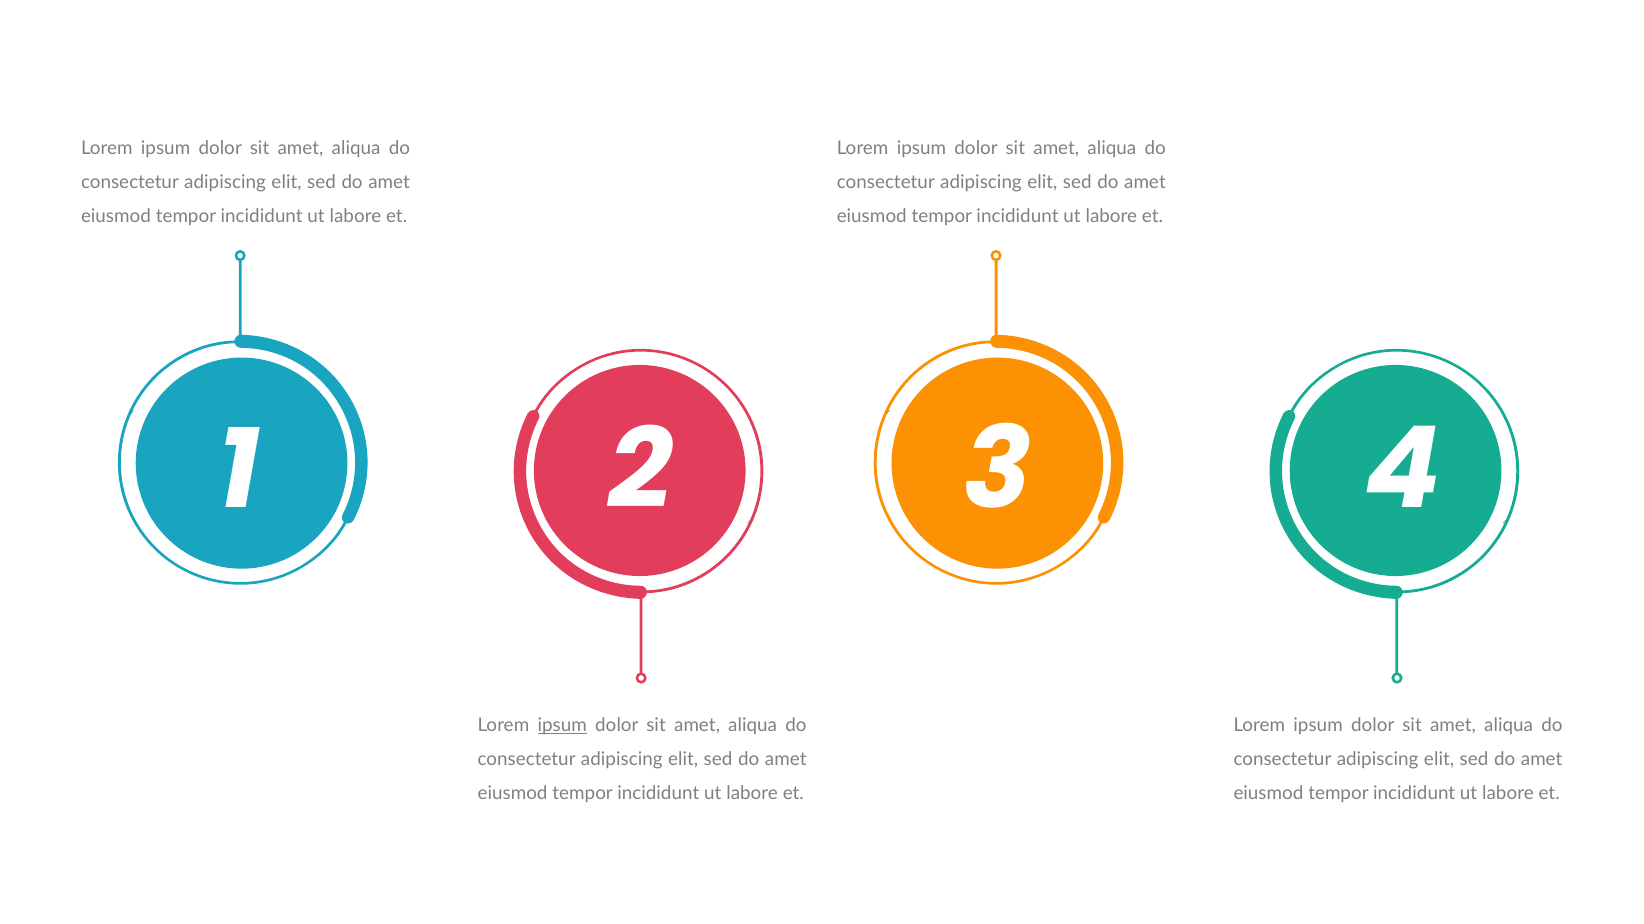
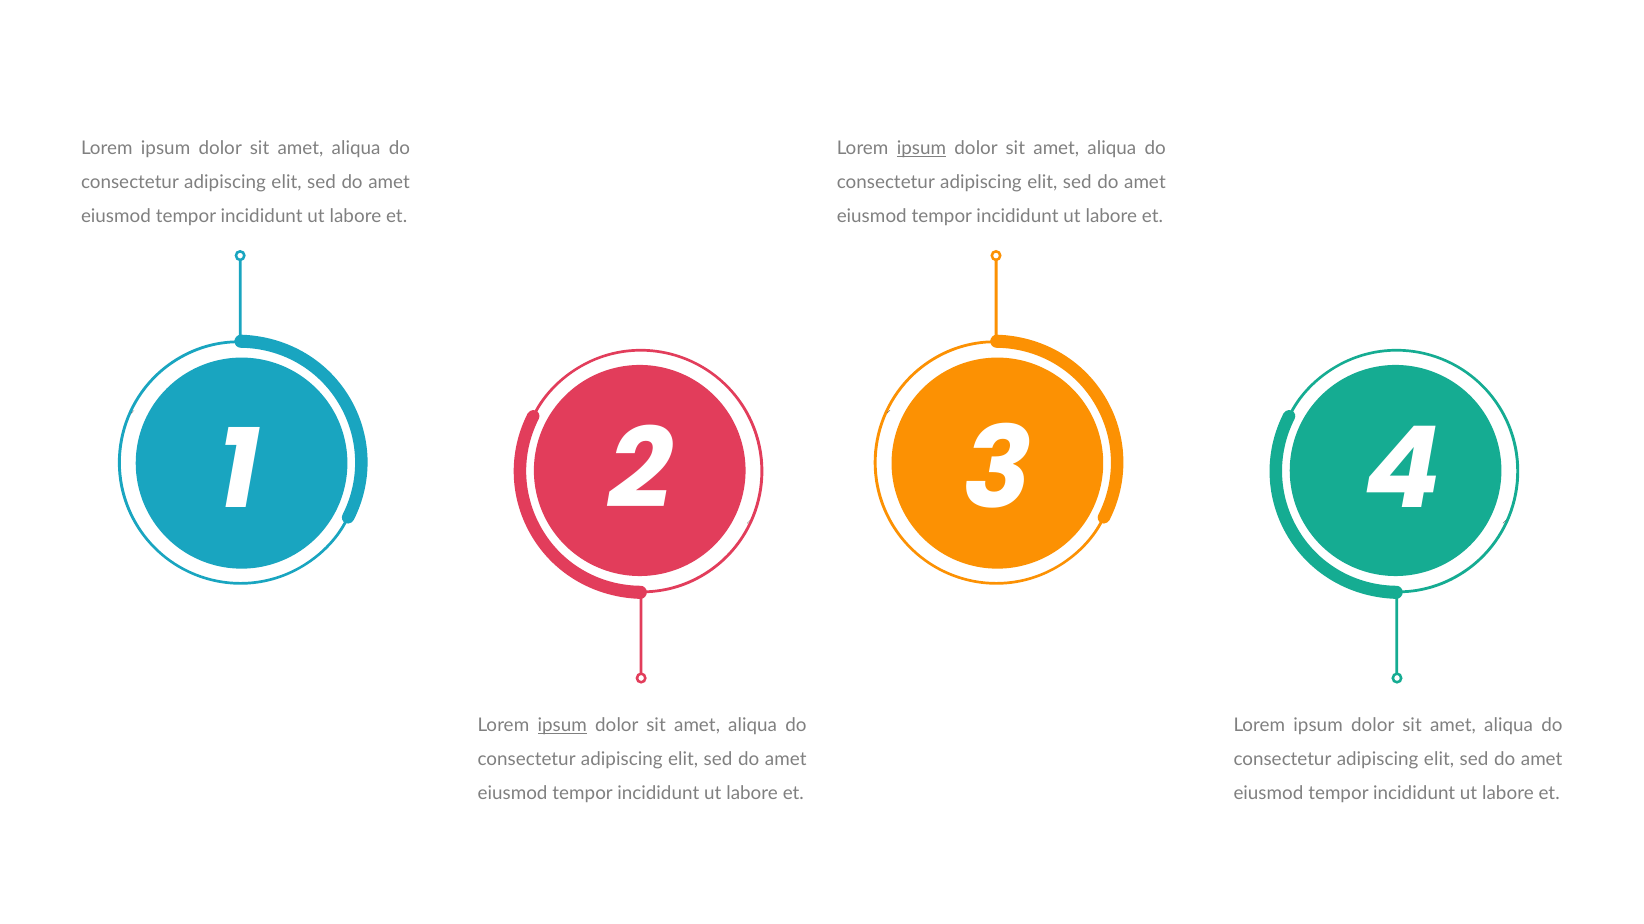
ipsum at (921, 148) underline: none -> present
